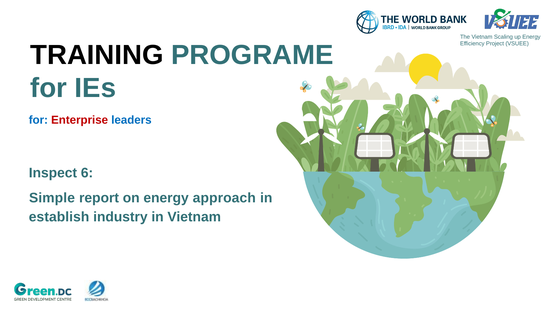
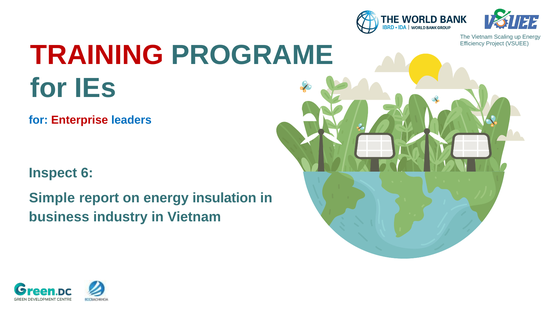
TRAINING colour: black -> red
approach: approach -> insulation
establish: establish -> business
